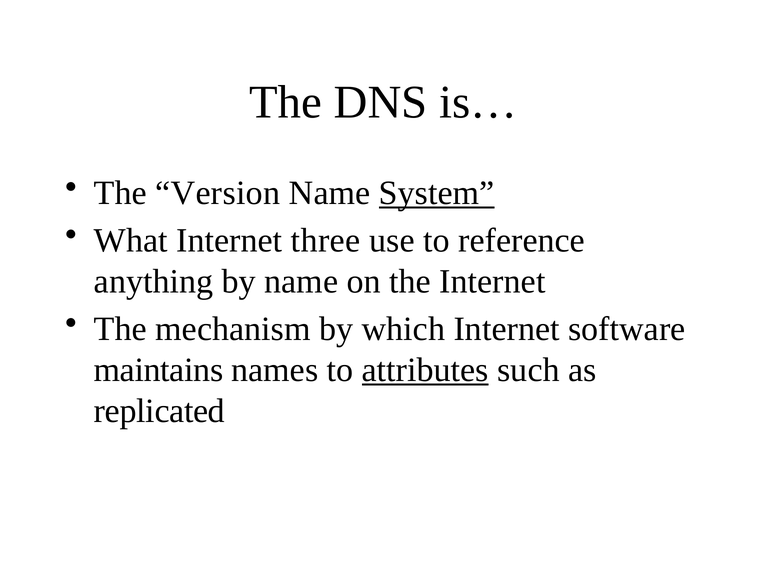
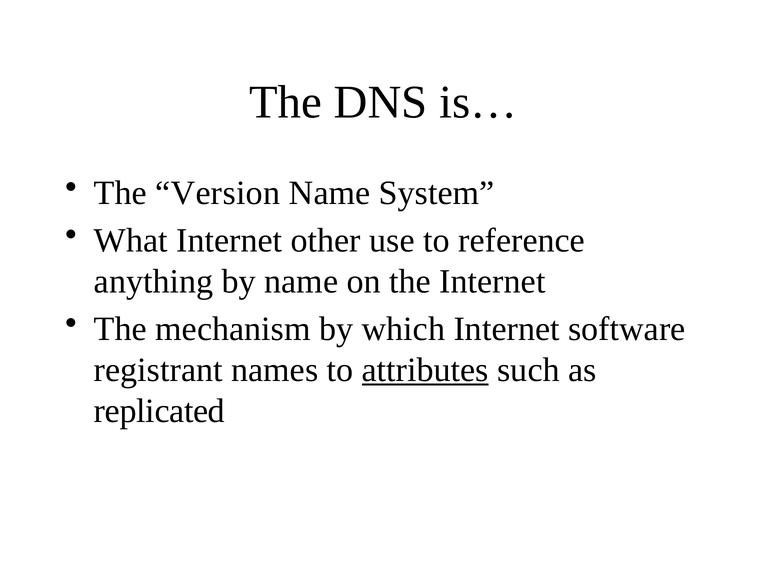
System underline: present -> none
three: three -> other
maintains: maintains -> registrant
